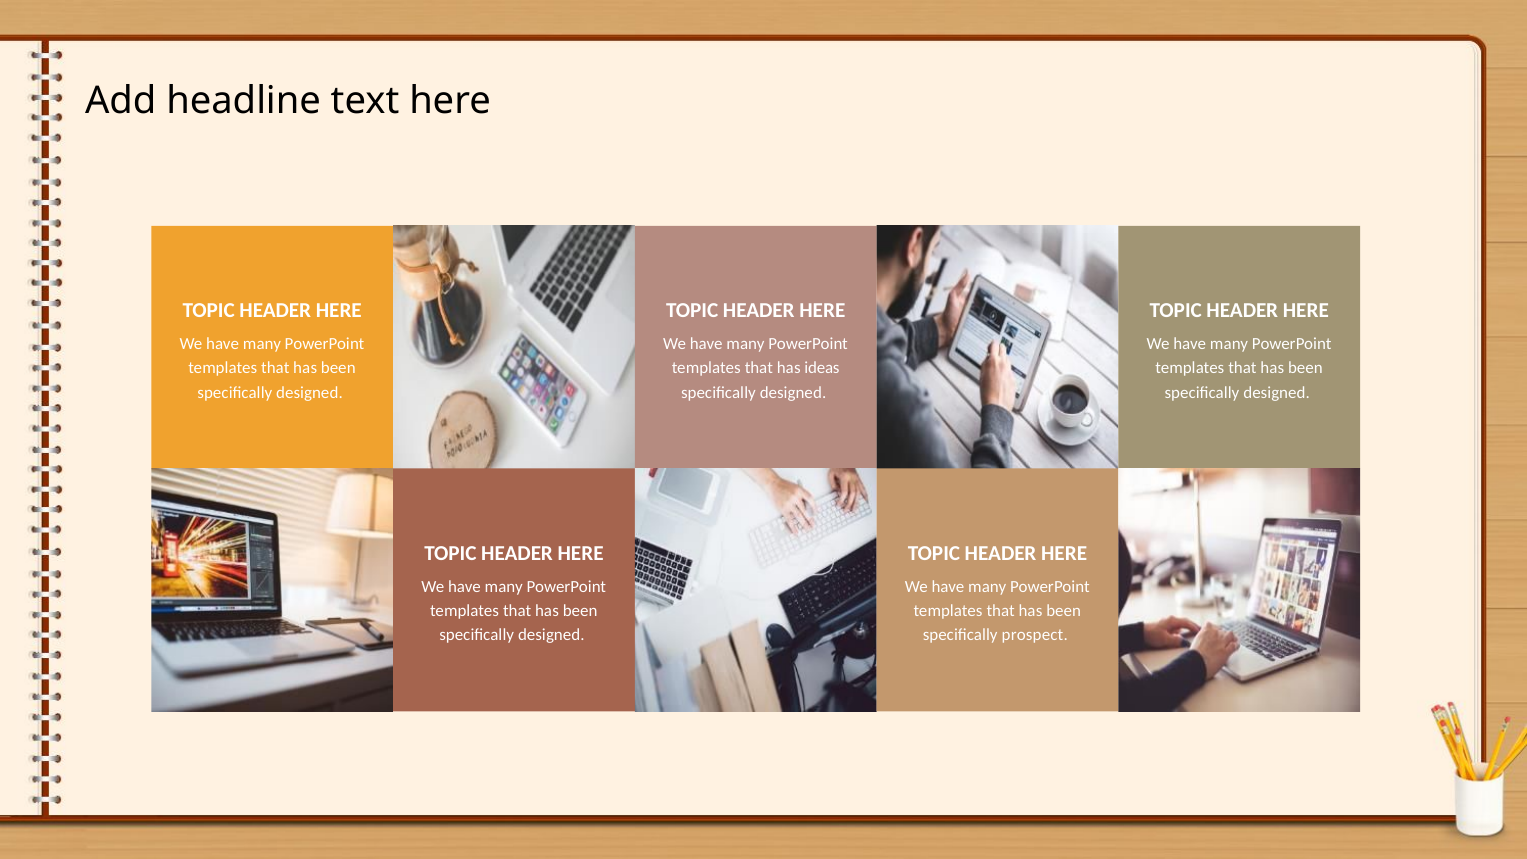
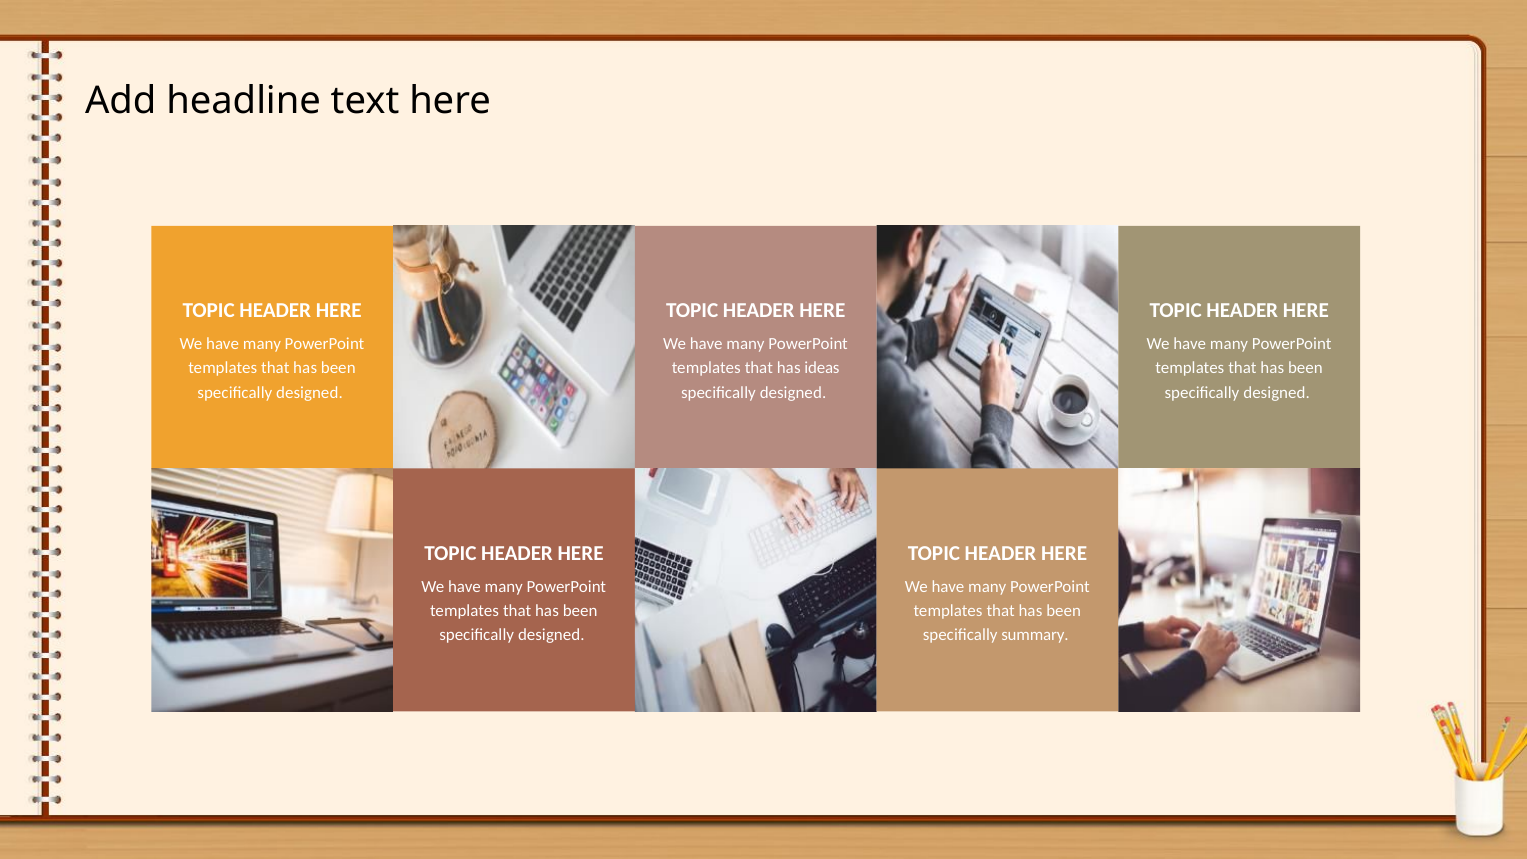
prospect: prospect -> summary
